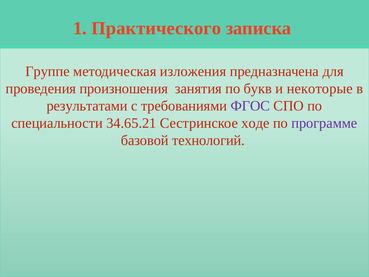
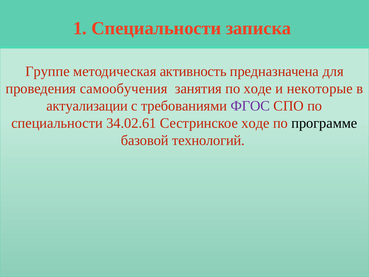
1 Практического: Практического -> Специальности
изложения: изложения -> активность
произношения: произношения -> самообучения
по букв: букв -> ходе
результатами: результатами -> актуализации
34.65.21: 34.65.21 -> 34.02.61
программе colour: purple -> black
